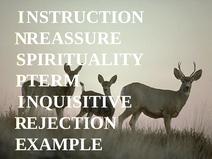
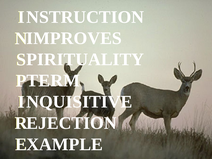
REASSURE: REASSURE -> IMPROVES
